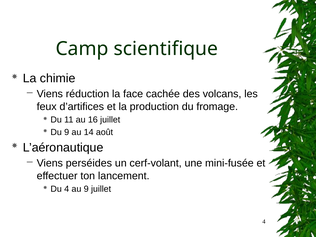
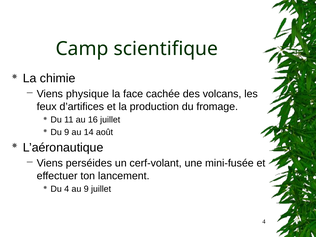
réduction: réduction -> physique
